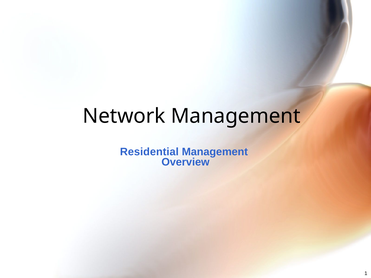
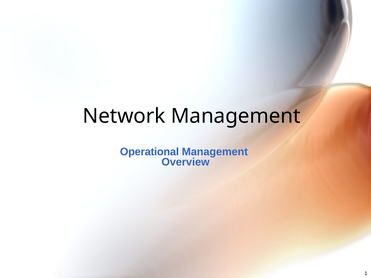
Residential: Residential -> Operational
